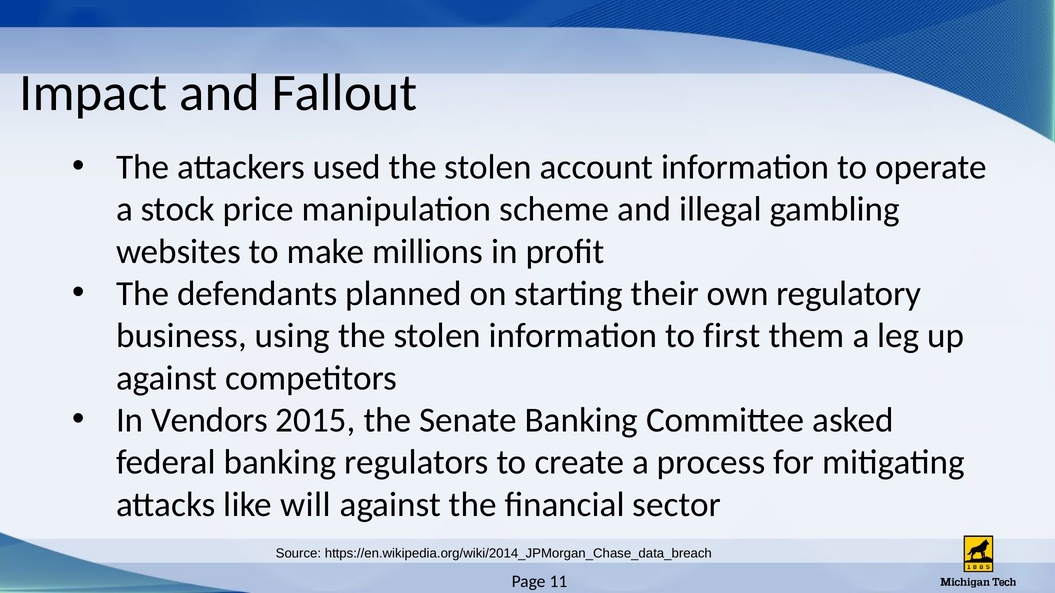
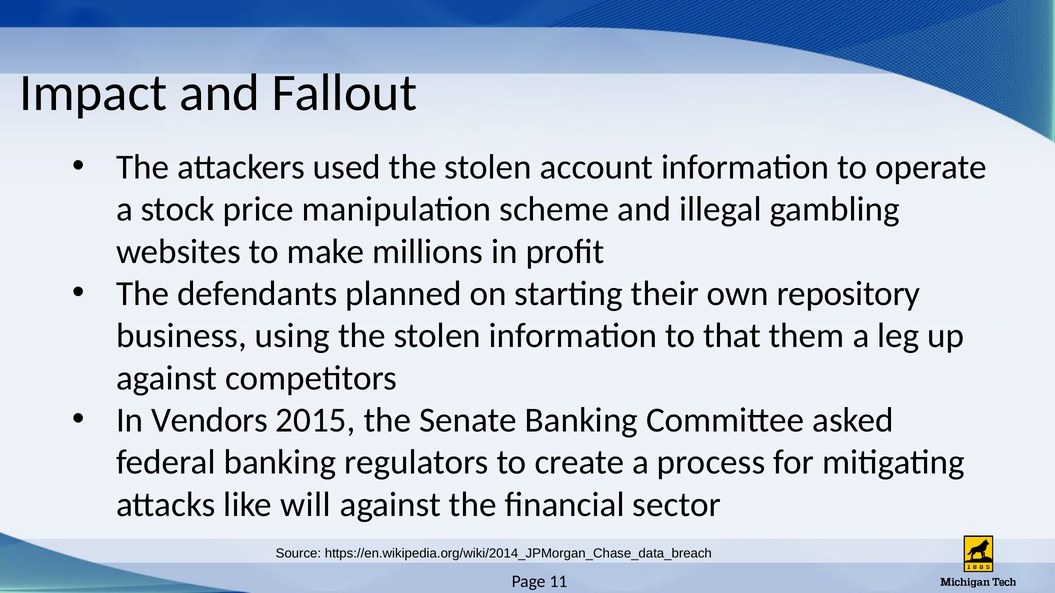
regulatory: regulatory -> repository
first: first -> that
